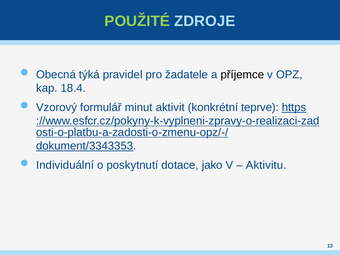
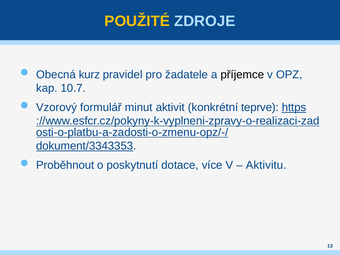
POUŽITÉ colour: light green -> yellow
týká: týká -> kurz
18.4: 18.4 -> 10.7
Individuální: Individuální -> Proběhnout
jako: jako -> více
